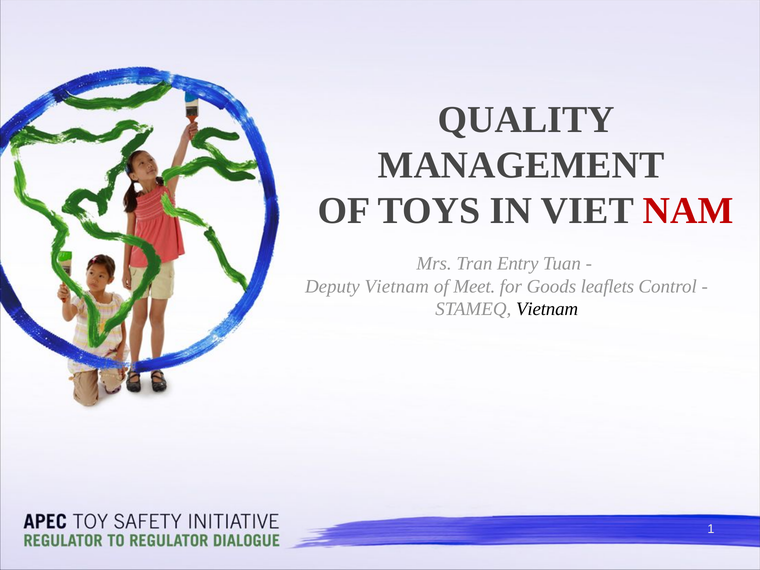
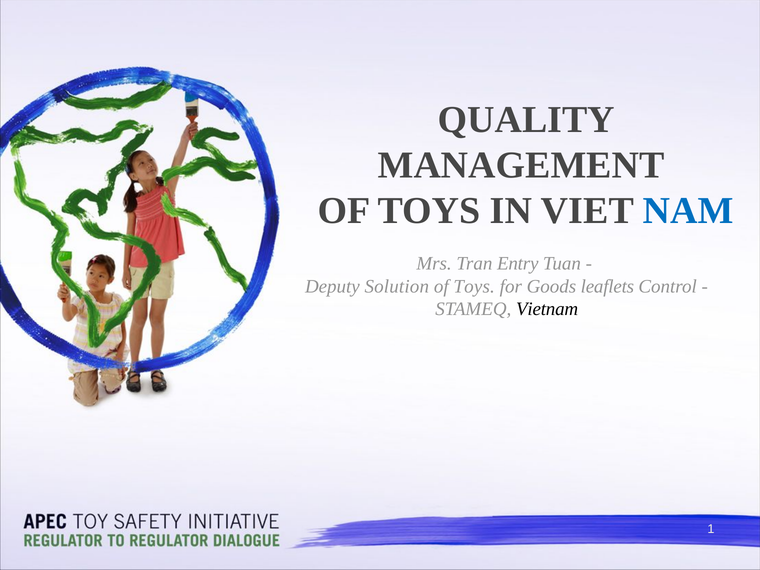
NAM colour: red -> blue
Deputy Vietnam: Vietnam -> Solution
Meet at (474, 286): Meet -> Toys
